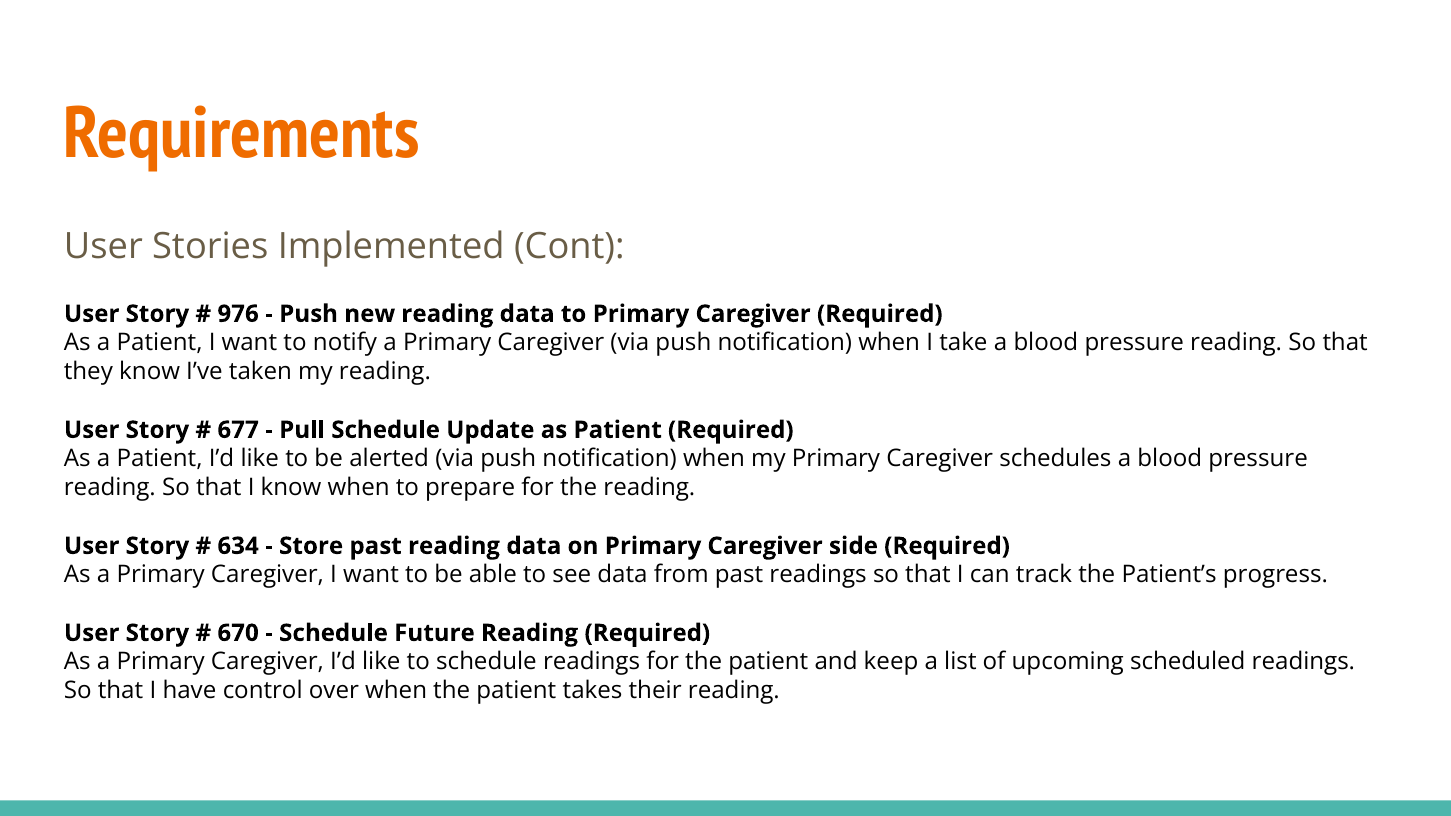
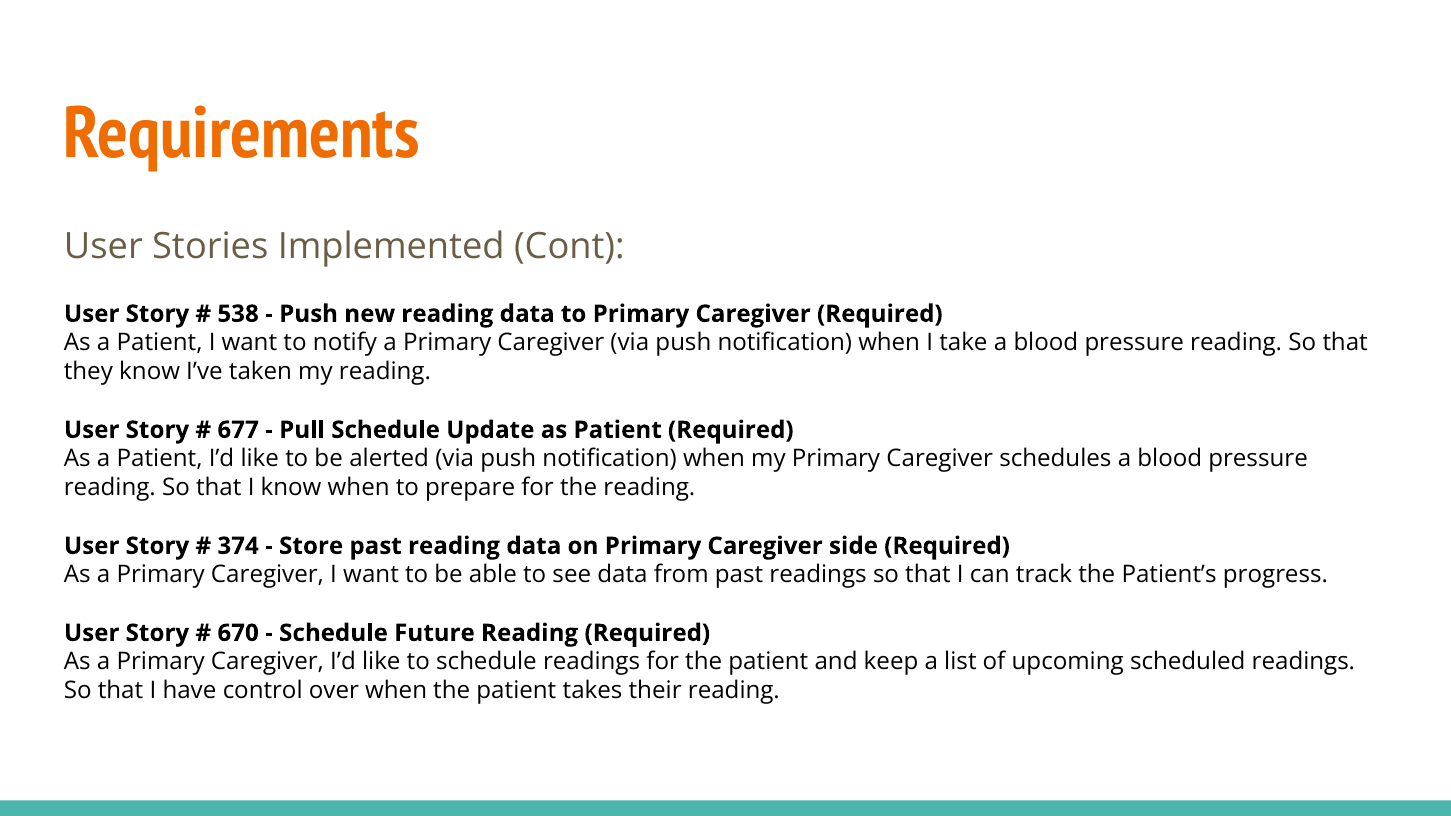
976: 976 -> 538
634: 634 -> 374
